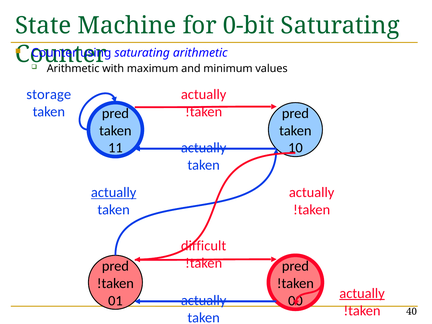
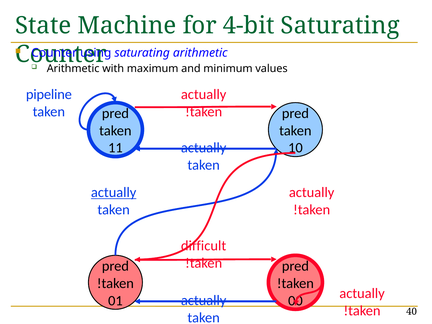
0-bit: 0-bit -> 4-bit
storage: storage -> pipeline
actually at (362, 293) underline: present -> none
